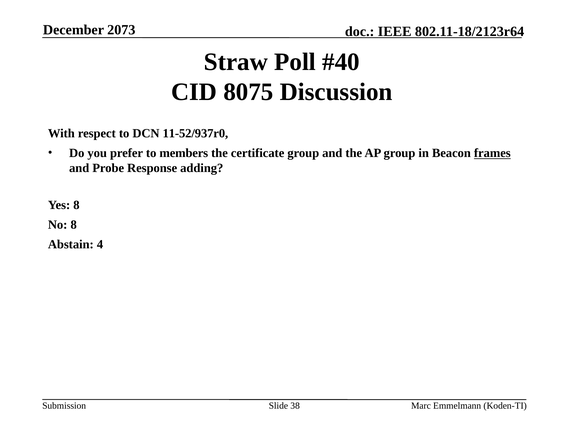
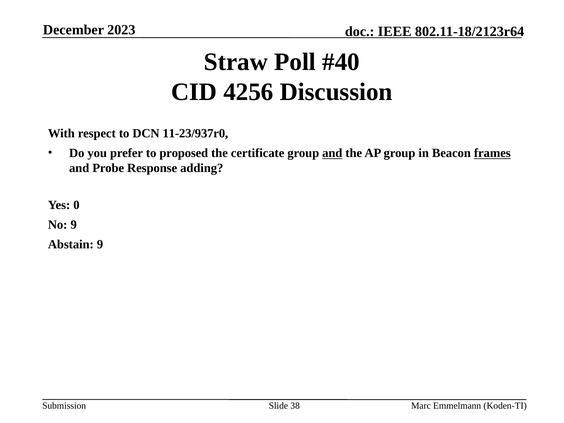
2073: 2073 -> 2023
8075: 8075 -> 4256
11-52/937r0: 11-52/937r0 -> 11-23/937r0
members: members -> proposed
and at (332, 153) underline: none -> present
Yes 8: 8 -> 0
No 8: 8 -> 9
Abstain 4: 4 -> 9
